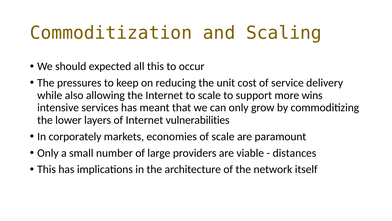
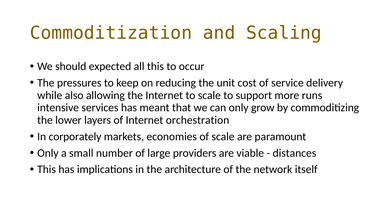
wins: wins -> runs
vulnerabilities: vulnerabilities -> orchestration
